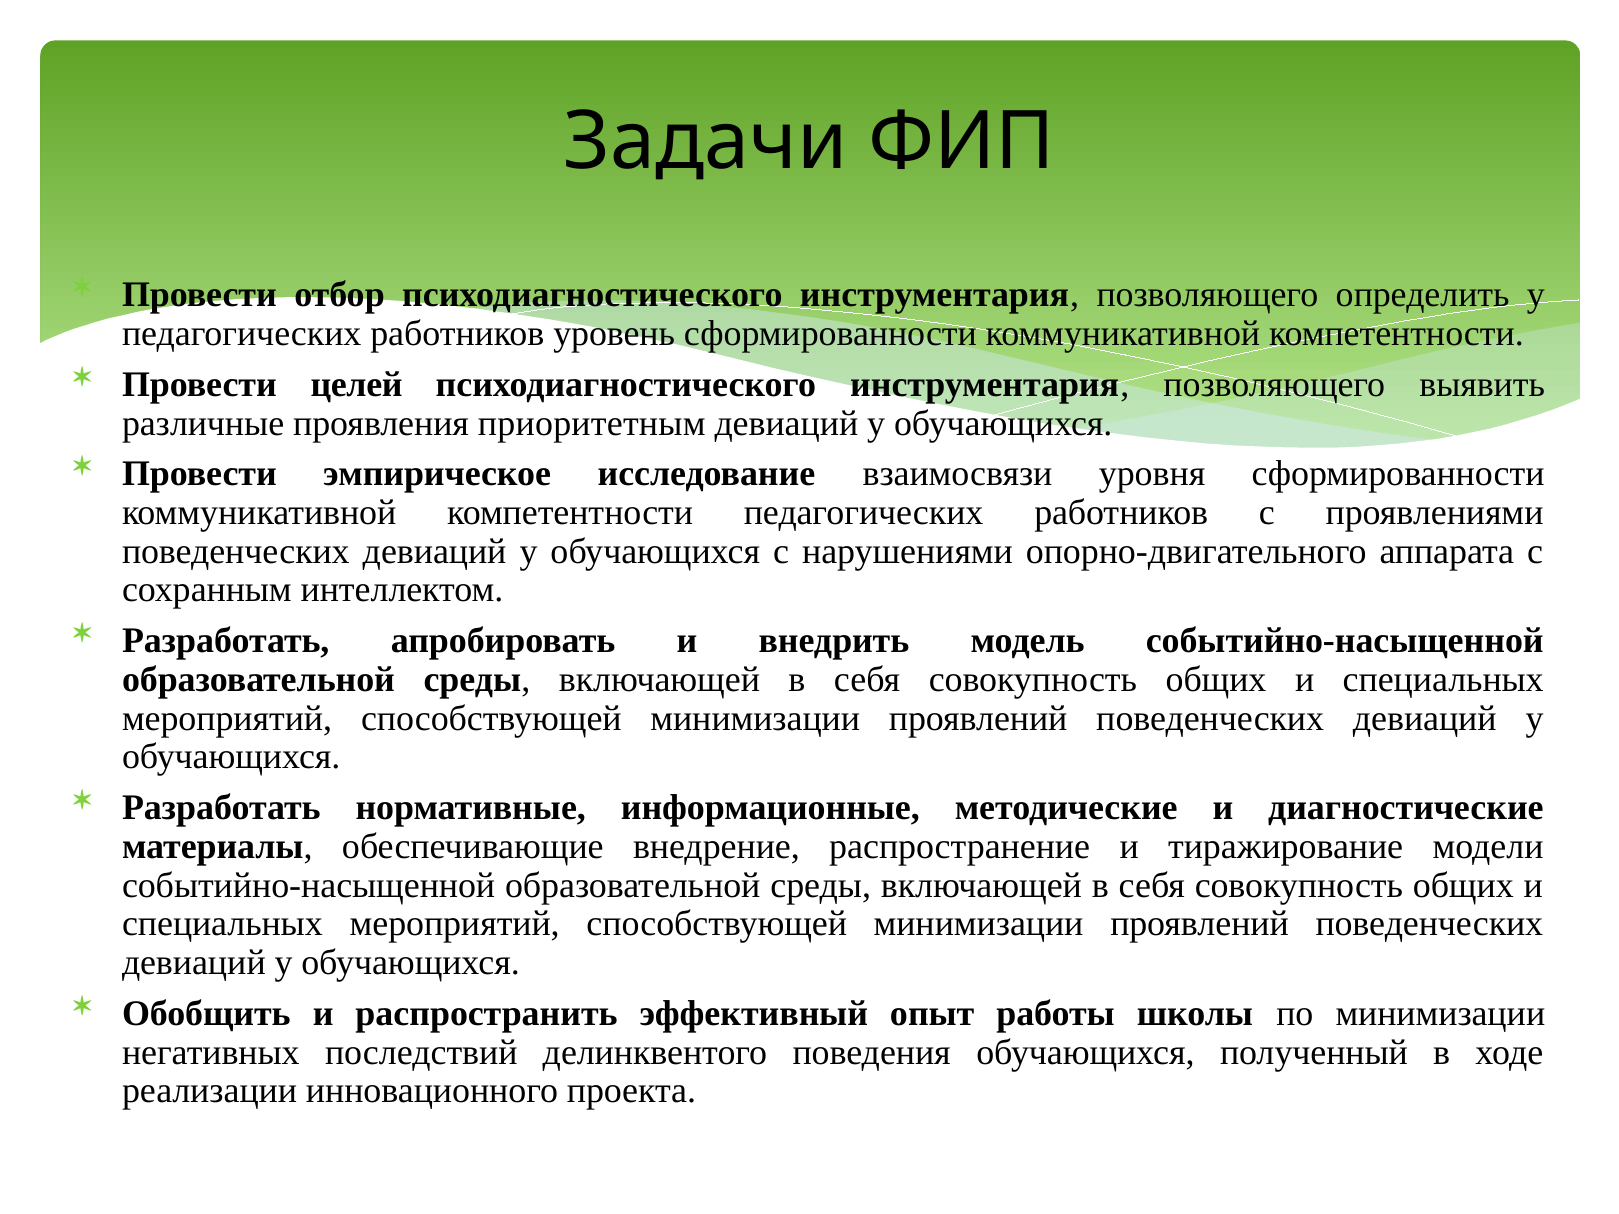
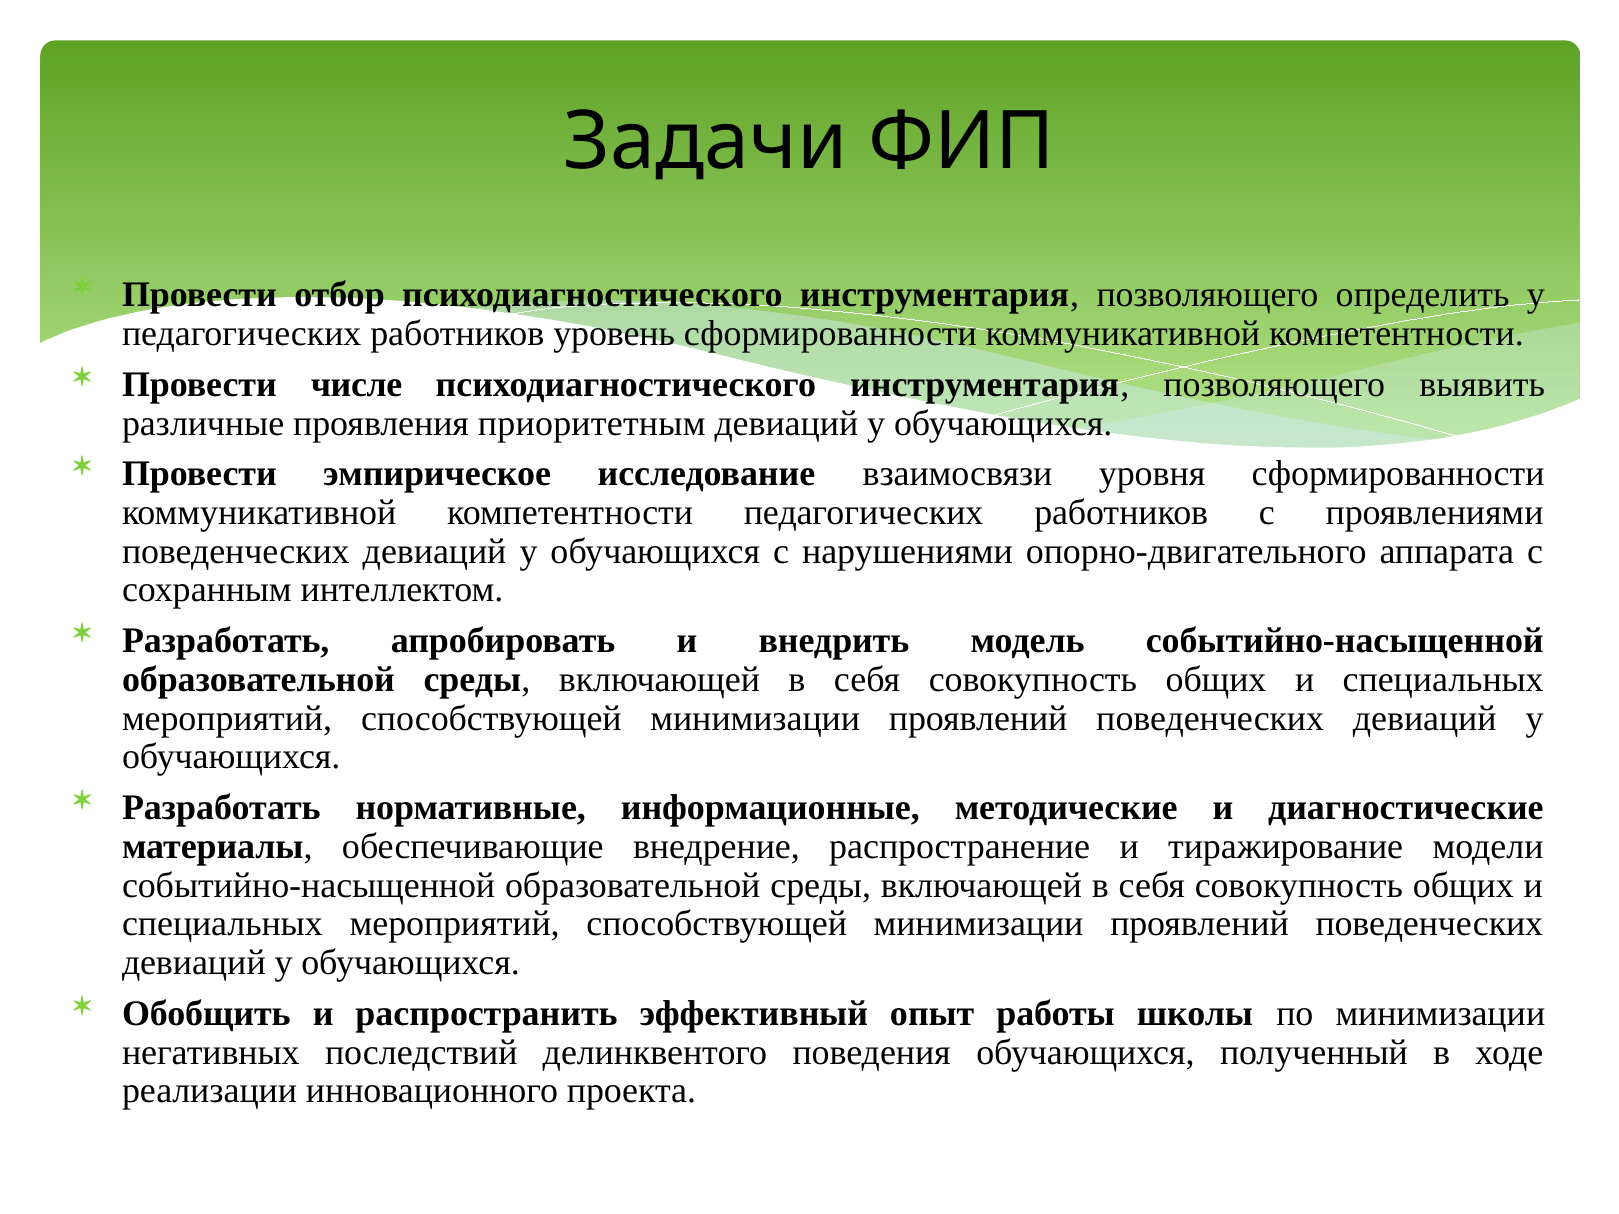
целей: целей -> числе
